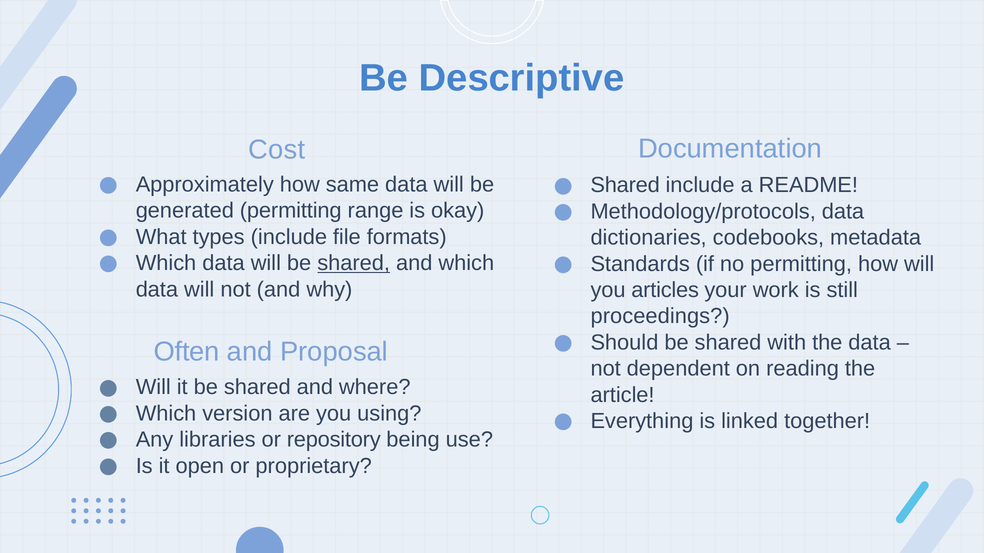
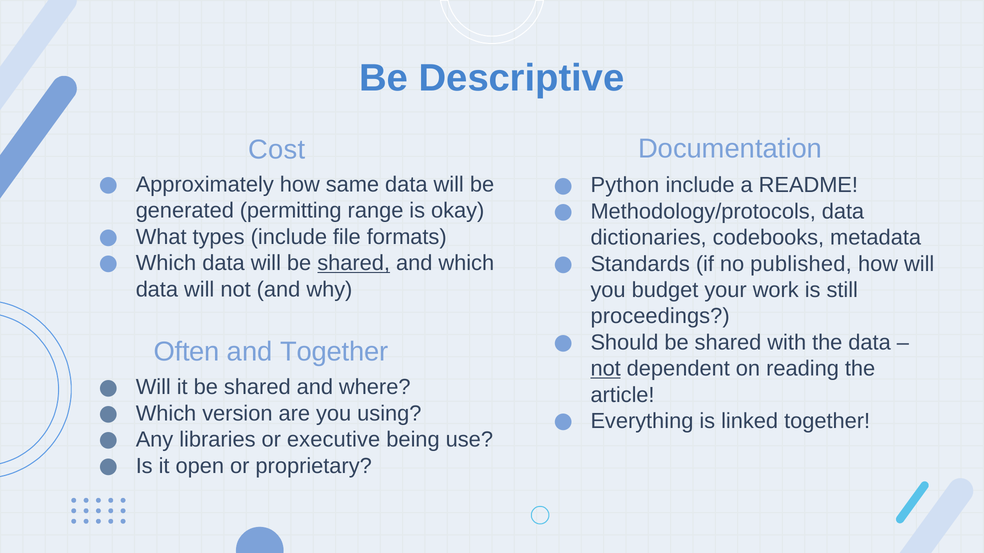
Shared at (625, 185): Shared -> Python
no permitting: permitting -> published
articles: articles -> budget
and Proposal: Proposal -> Together
not at (606, 369) underline: none -> present
repository: repository -> executive
